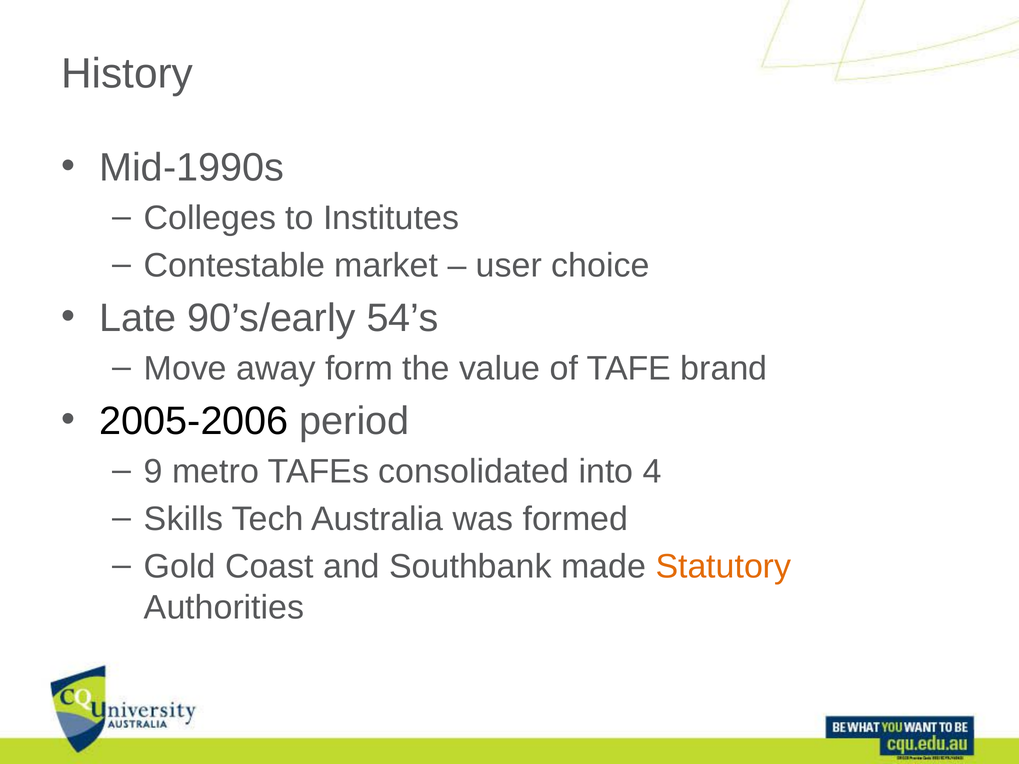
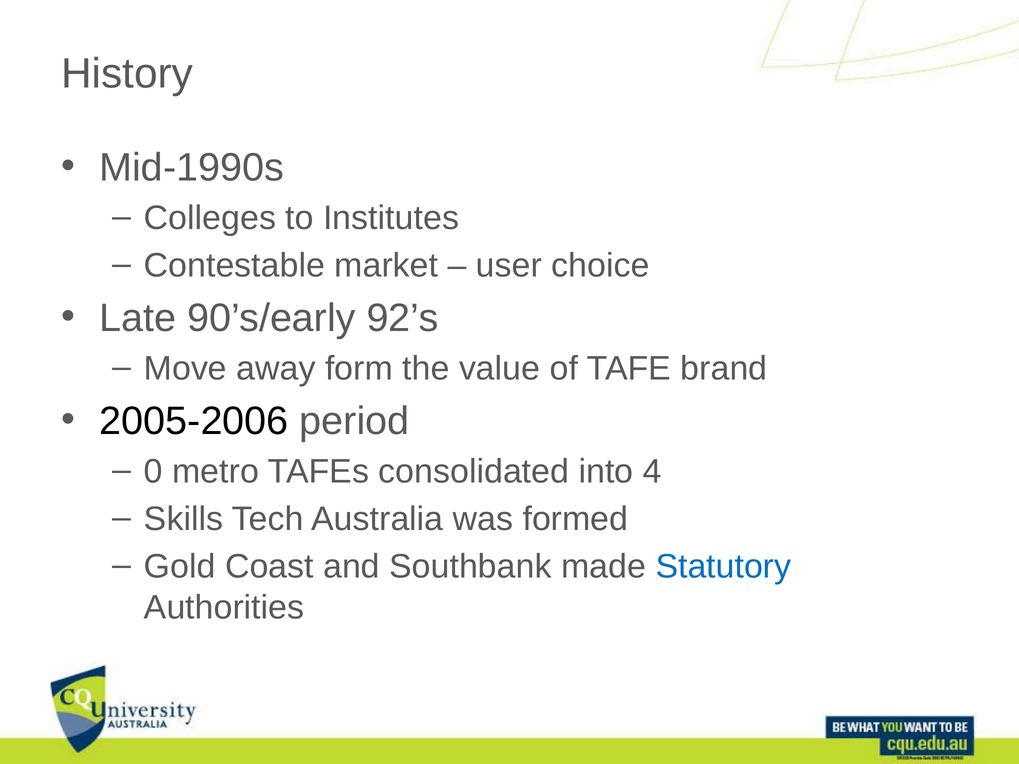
54’s: 54’s -> 92’s
9: 9 -> 0
Statutory colour: orange -> blue
